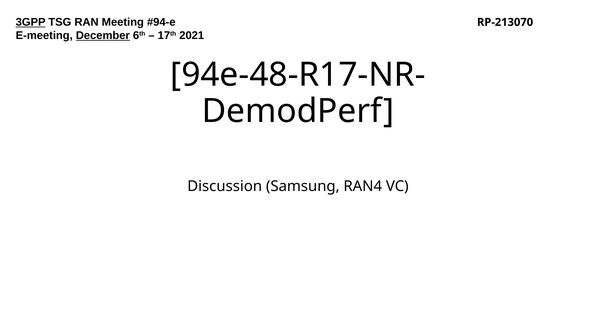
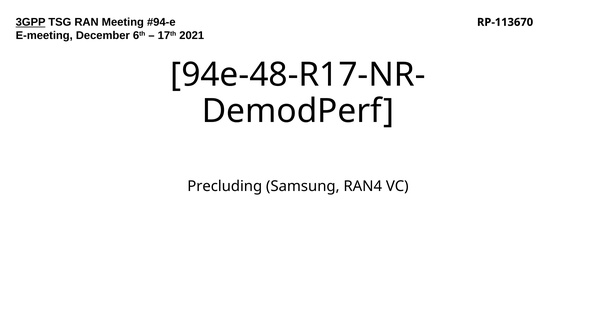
RP-213070: RP-213070 -> RP-113670
December underline: present -> none
Discussion: Discussion -> Precluding
